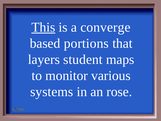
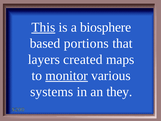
converge: converge -> biosphere
student: student -> created
monitor underline: none -> present
rose: rose -> they
